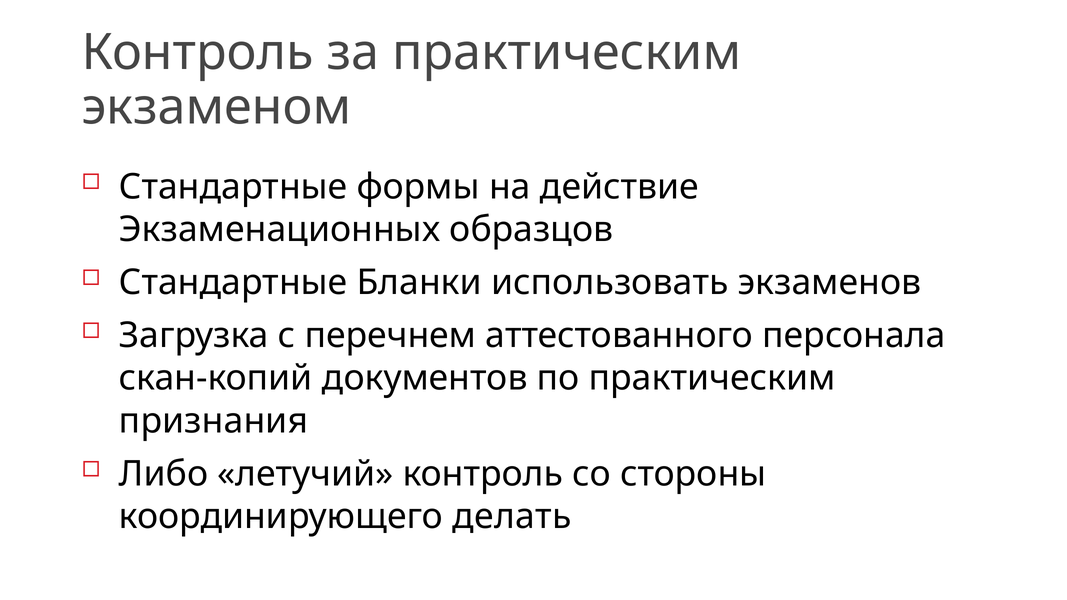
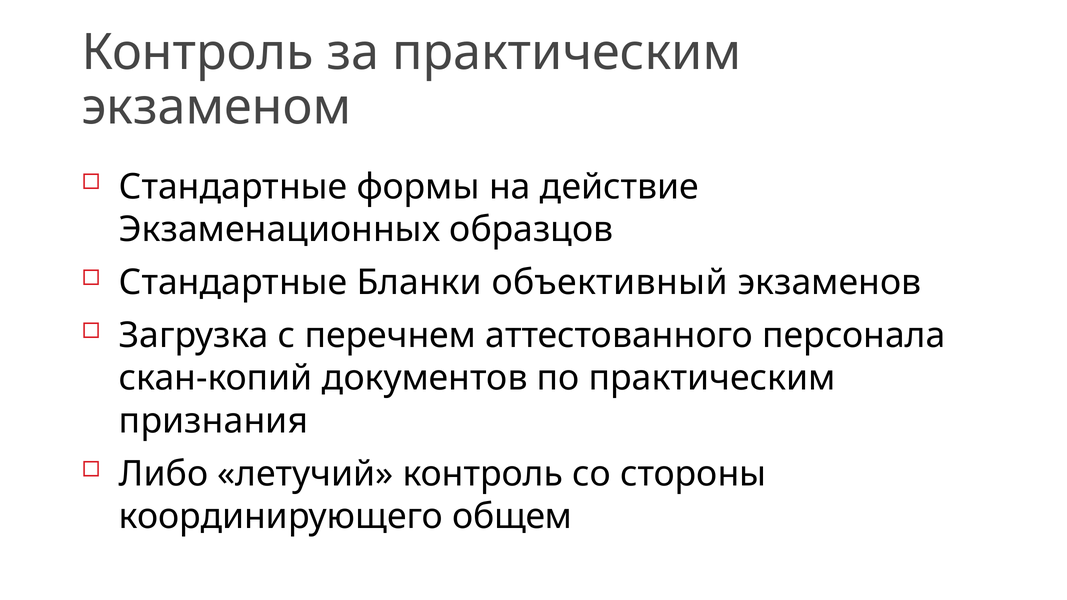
использовать: использовать -> объективный
делать: делать -> общем
